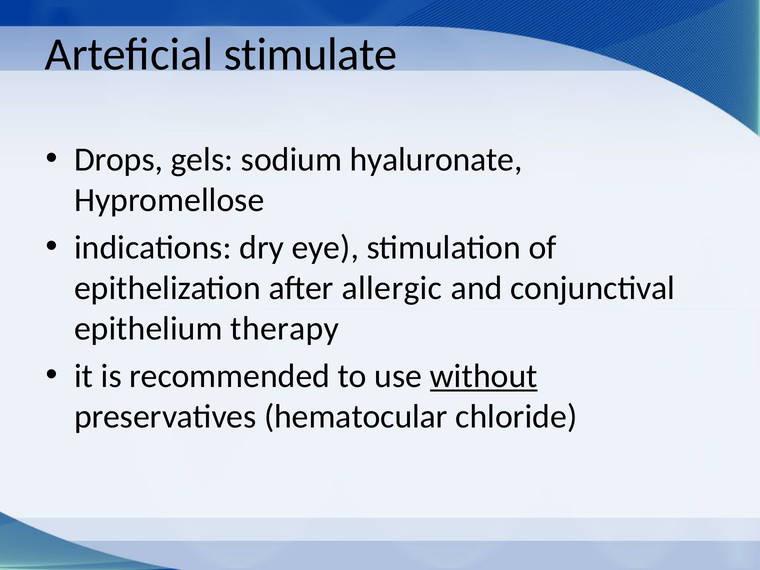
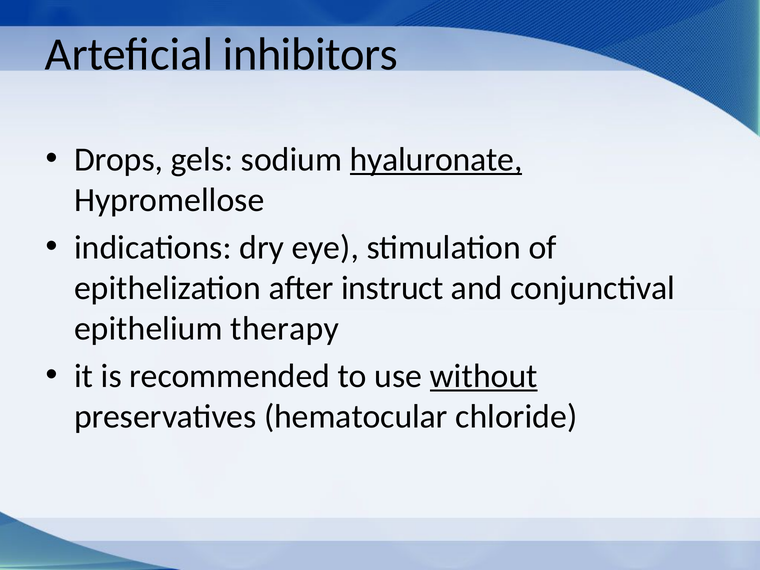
stimulate: stimulate -> inhibitors
hyaluronate underline: none -> present
allergic: allergic -> instruct
